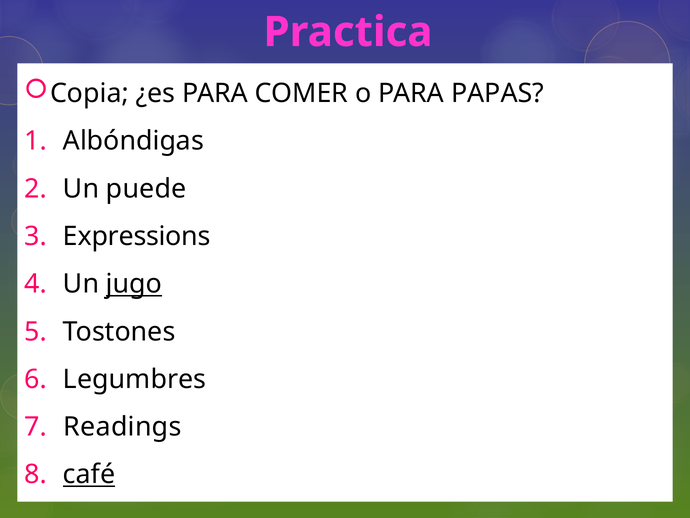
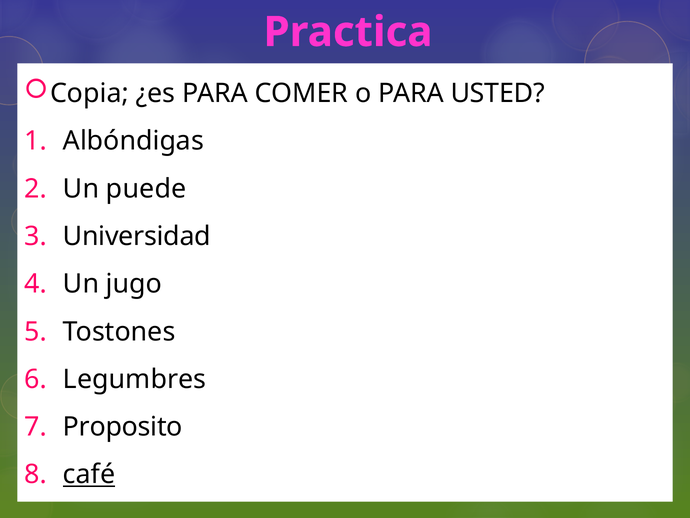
PAPAS: PAPAS -> USTED
Expressions: Expressions -> Universidad
jugo underline: present -> none
Readings: Readings -> Proposito
